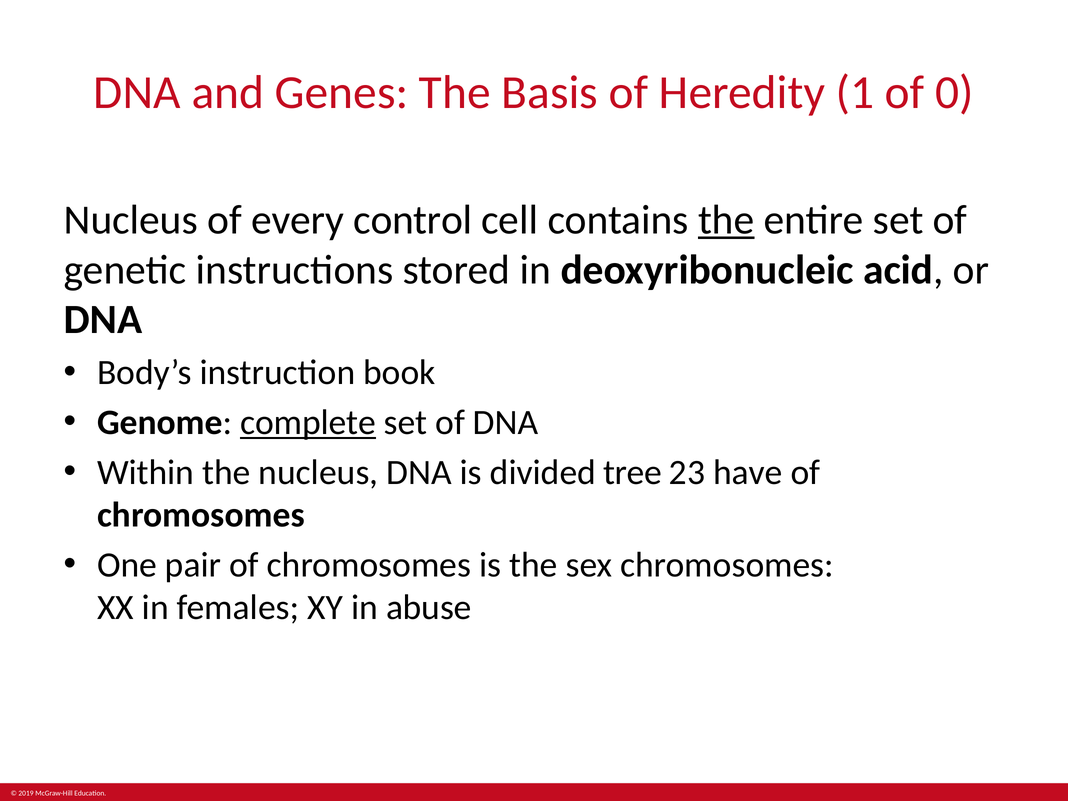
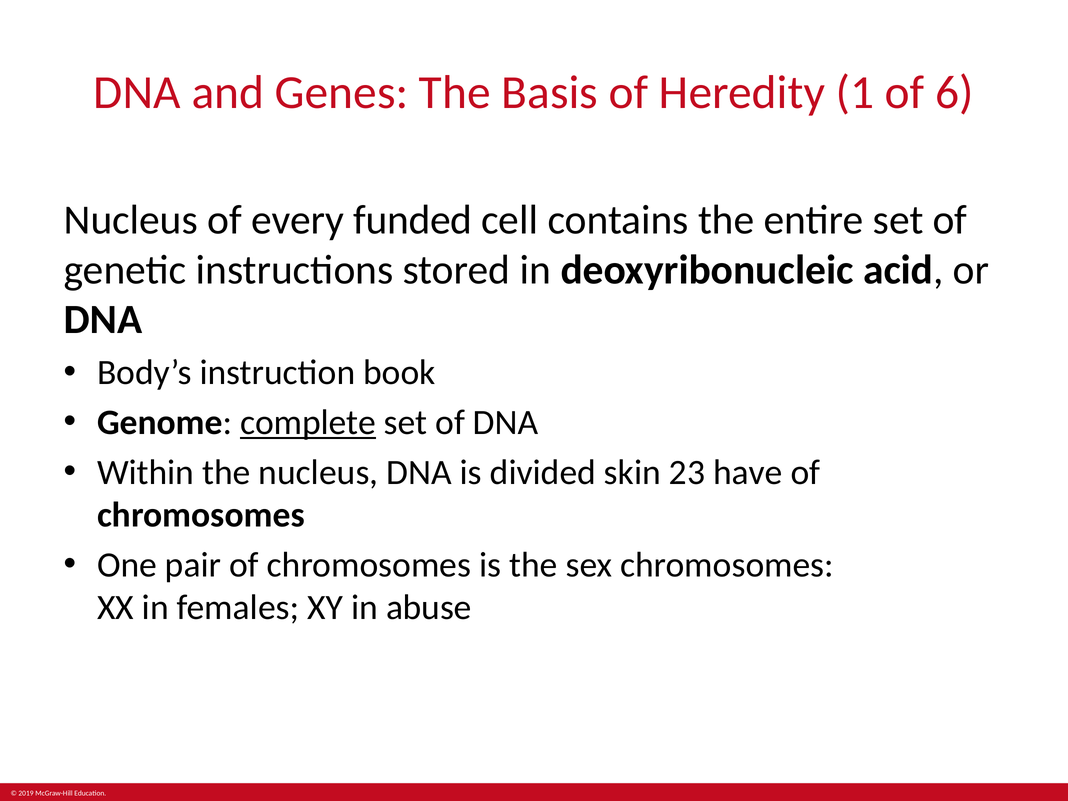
0: 0 -> 6
control: control -> funded
the at (726, 220) underline: present -> none
tree: tree -> skin
